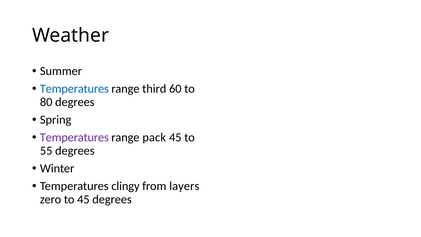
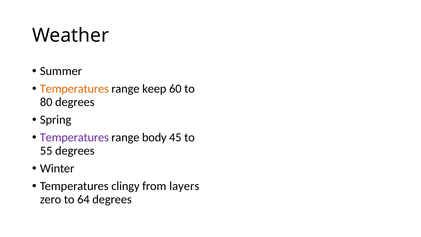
Temperatures at (74, 89) colour: blue -> orange
third: third -> keep
pack: pack -> body
to 45: 45 -> 64
